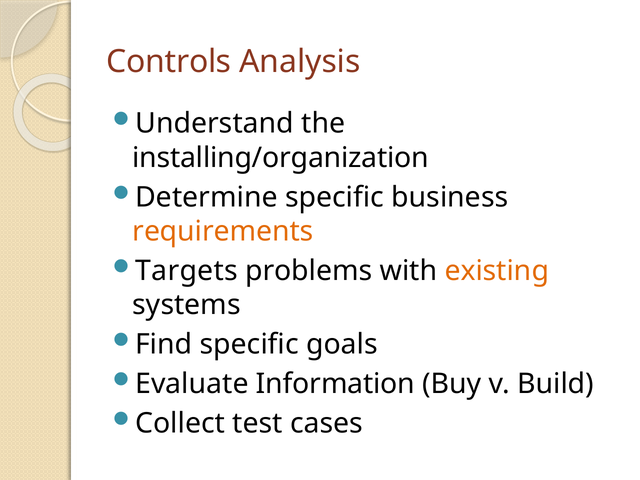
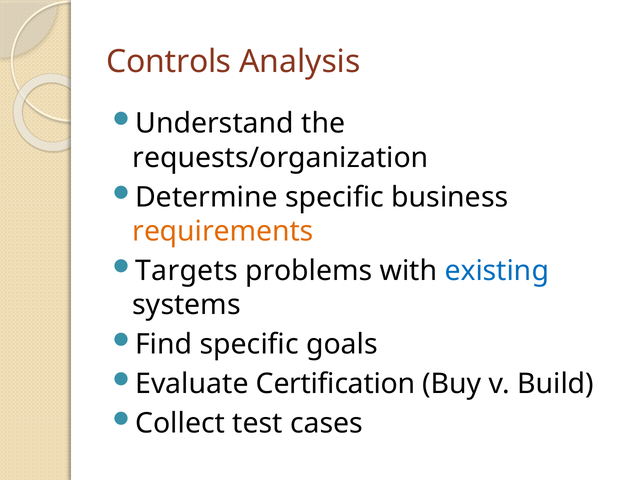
installing/organization: installing/organization -> requests/organization
existing colour: orange -> blue
Information: Information -> Certification
